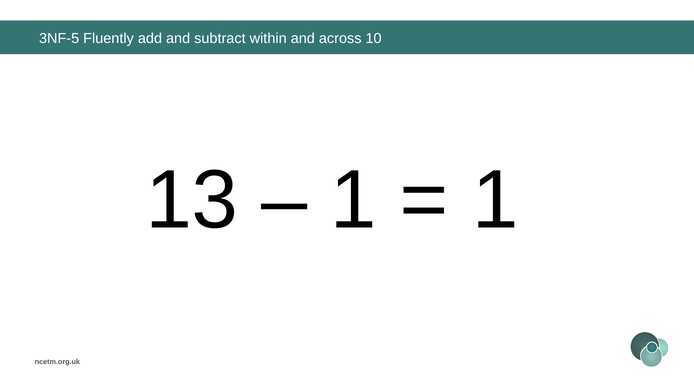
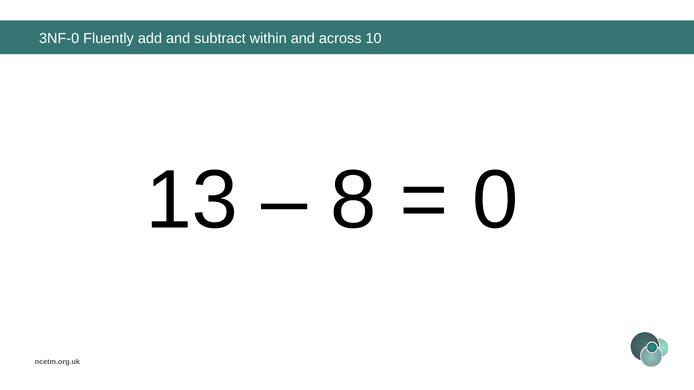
3NF-5: 3NF-5 -> 3NF-0
1 at (354, 200): 1 -> 8
1 at (496, 200): 1 -> 0
